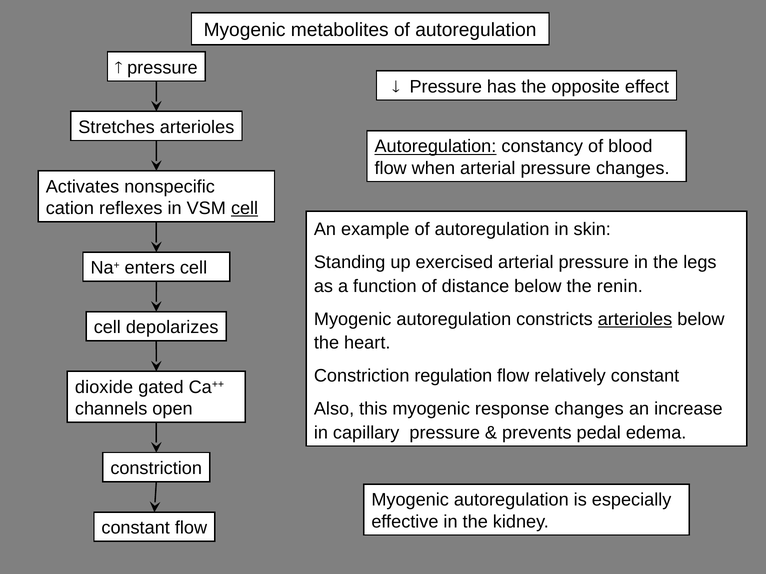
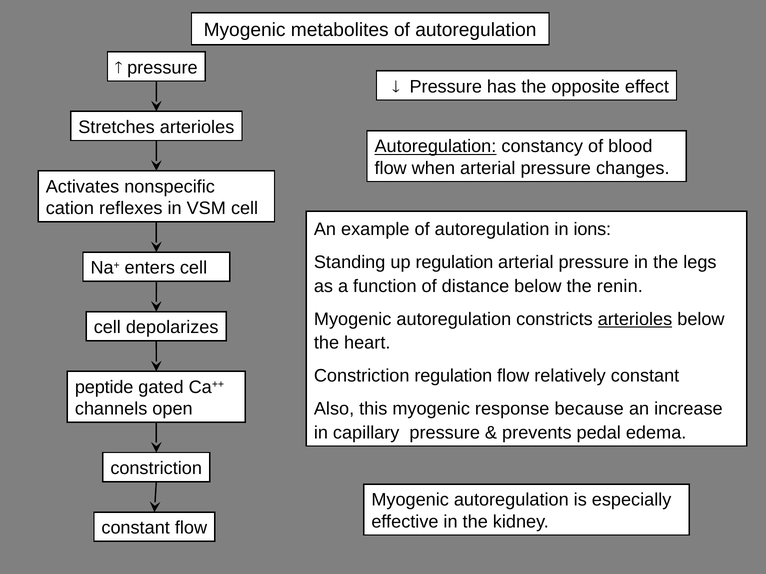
cell at (245, 209) underline: present -> none
skin: skin -> ions
up exercised: exercised -> regulation
dioxide: dioxide -> peptide
response changes: changes -> because
